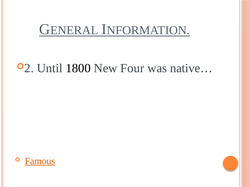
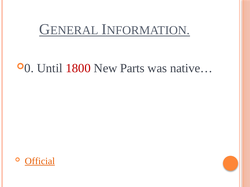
2: 2 -> 0
1800 colour: black -> red
Four: Four -> Parts
Famous: Famous -> Official
